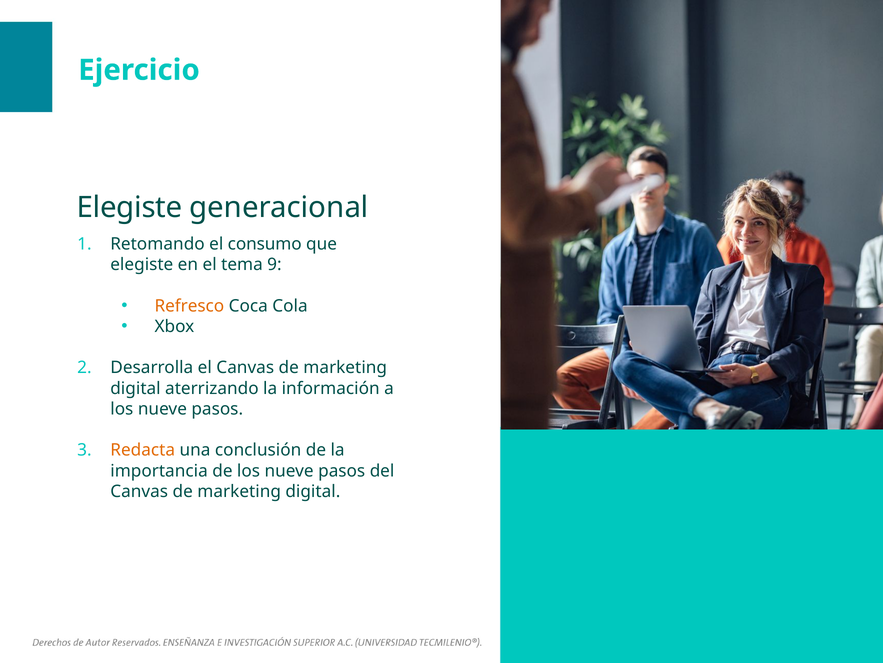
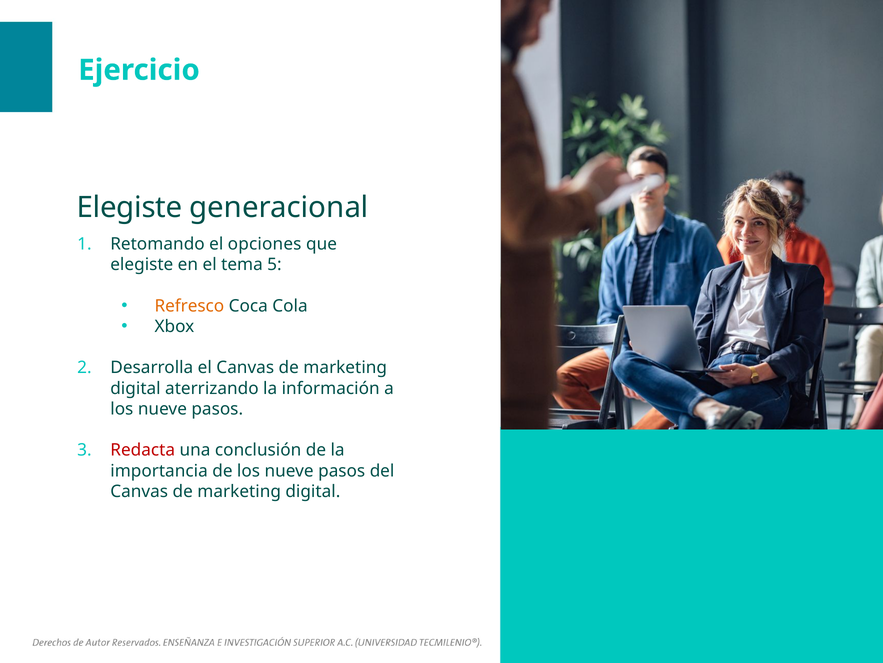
consumo: consumo -> opciones
9: 9 -> 5
Redacta colour: orange -> red
